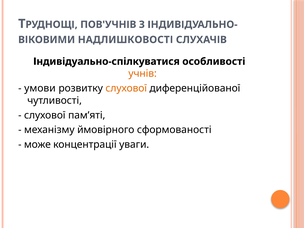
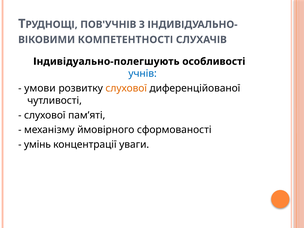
НАДЛИШКОВОСТІ: НАДЛИШКОВОСТІ -> КОМПЕТЕНТНОСТІ
Індивідуально-спілкуватися: Індивідуально-спілкуватися -> Індивідуально-полегшують
учнів colour: orange -> blue
може: може -> умінь
